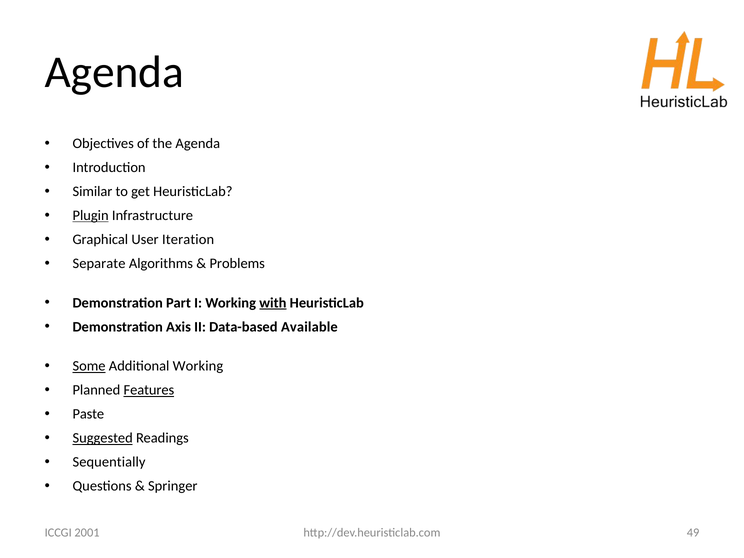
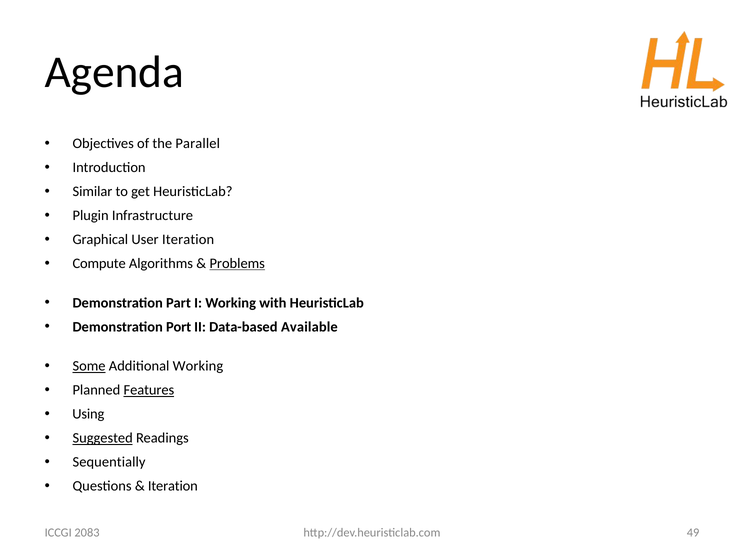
the Agenda: Agenda -> Parallel
Plugin underline: present -> none
Separate: Separate -> Compute
Problems underline: none -> present
with underline: present -> none
Axis: Axis -> Port
Paste: Paste -> Using
Springer at (173, 486): Springer -> Iteration
2001: 2001 -> 2083
